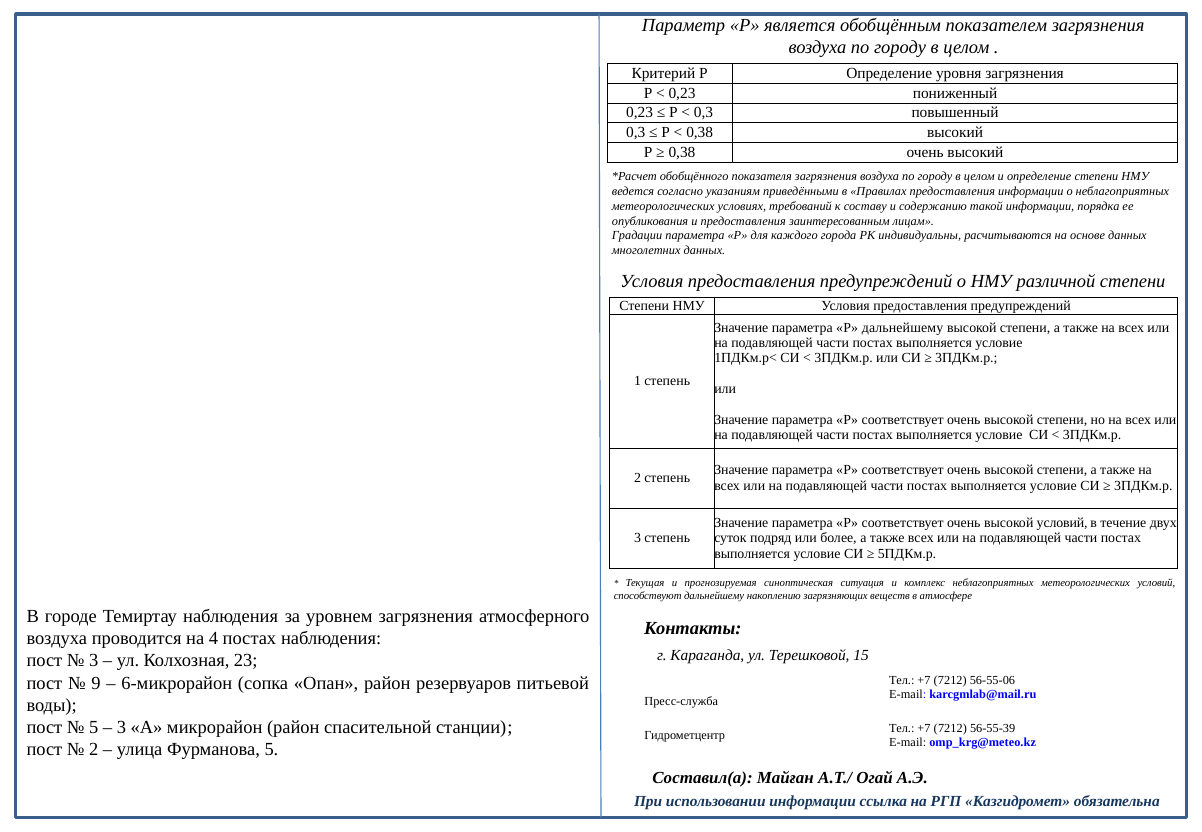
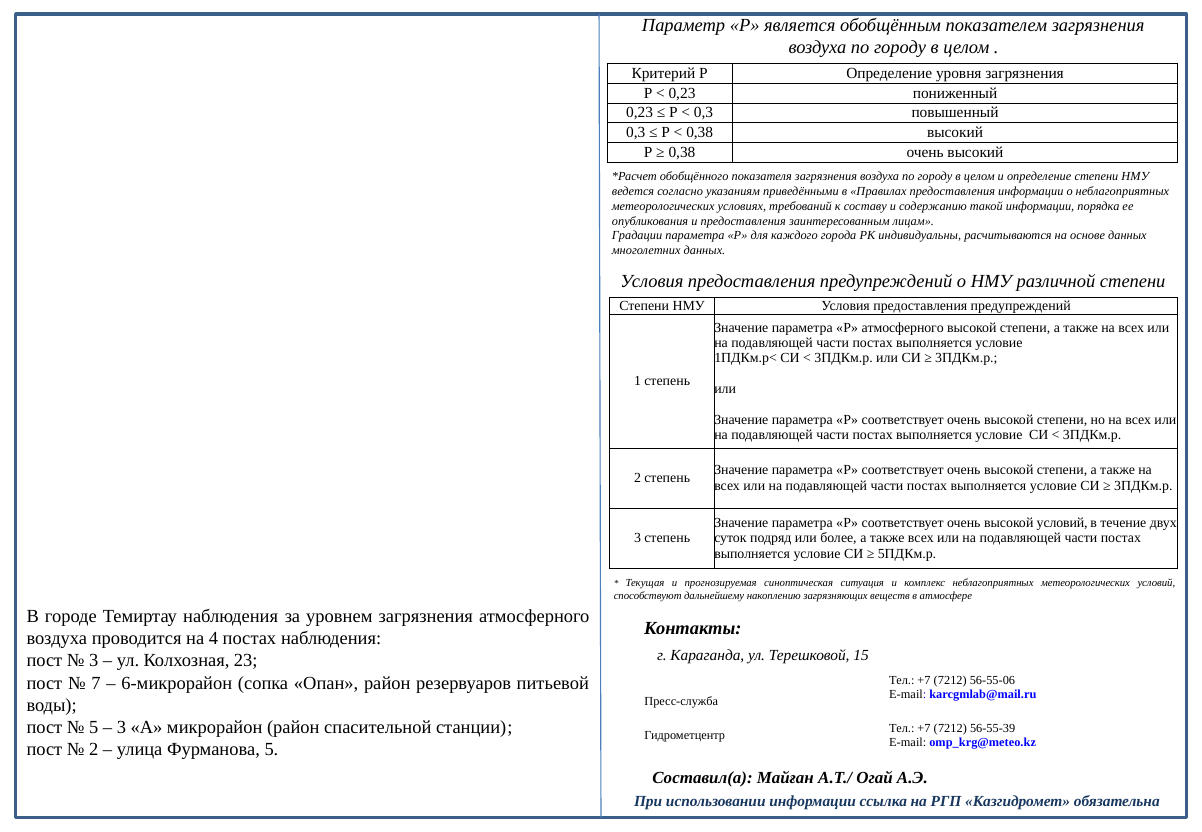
Р дальнейшему: дальнейшему -> атмосферного
9: 9 -> 7
